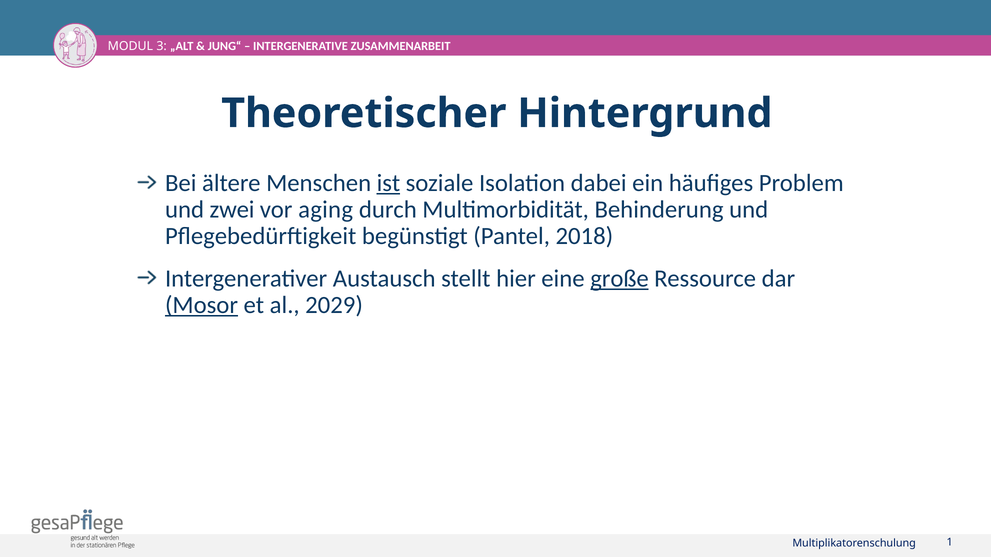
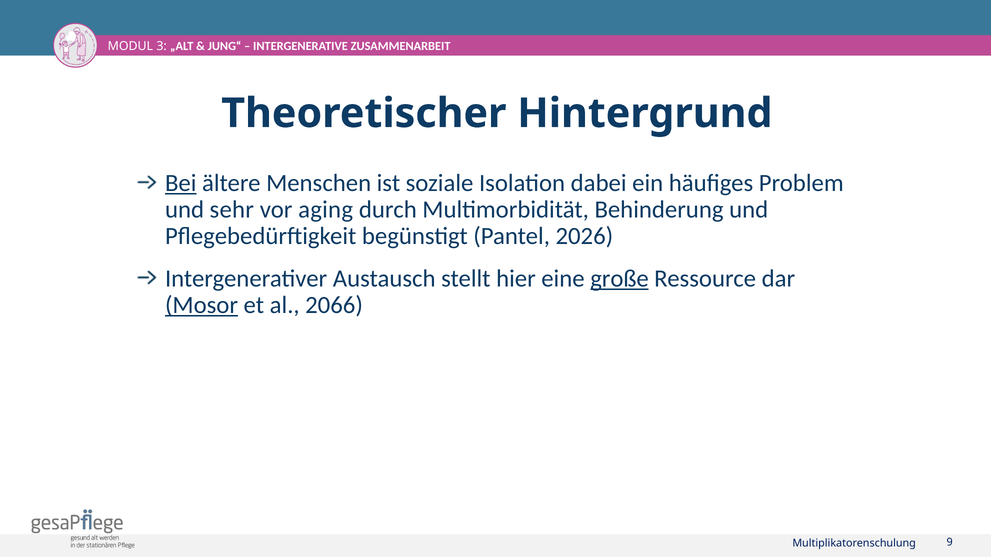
Bei underline: none -> present
ist underline: present -> none
zwei: zwei -> sehr
2018: 2018 -> 2026
2029: 2029 -> 2066
1: 1 -> 9
